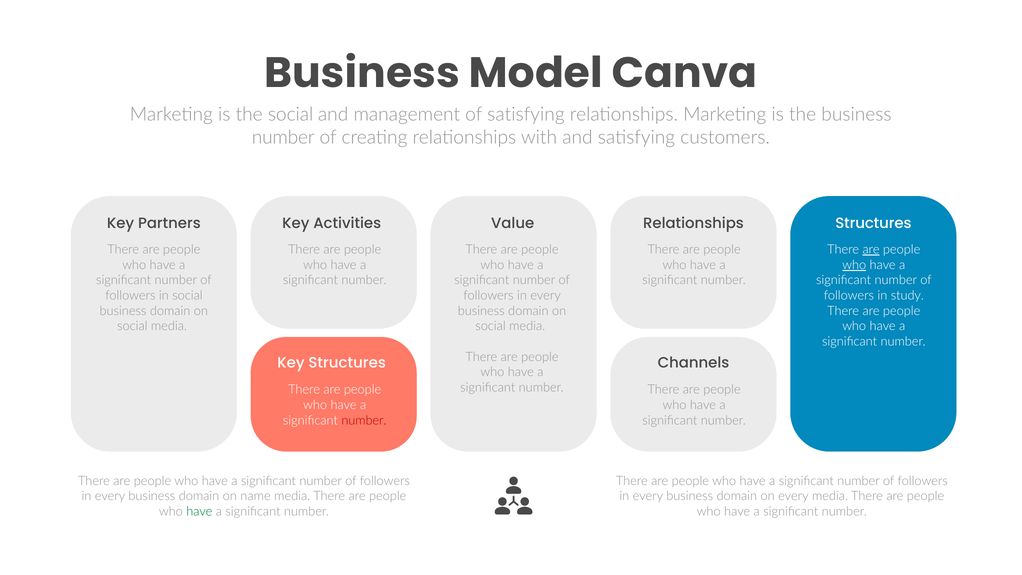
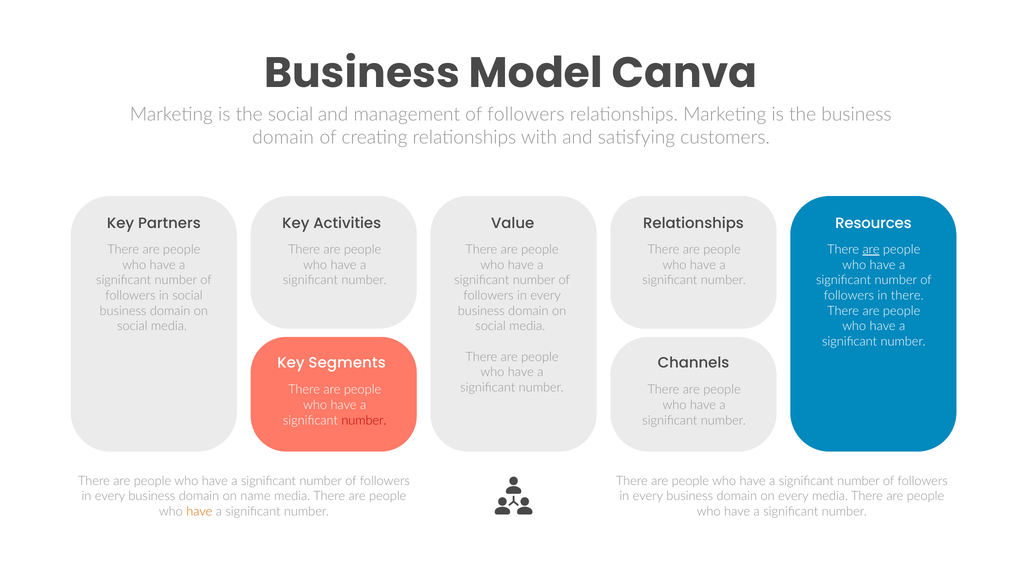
management of satisfying: satisfying -> followers
number at (283, 138): number -> domain
Relationships Structures: Structures -> Resources
who at (854, 265) underline: present -> none
in study: study -> there
Key Structures: Structures -> Segments
have at (199, 511) colour: green -> orange
